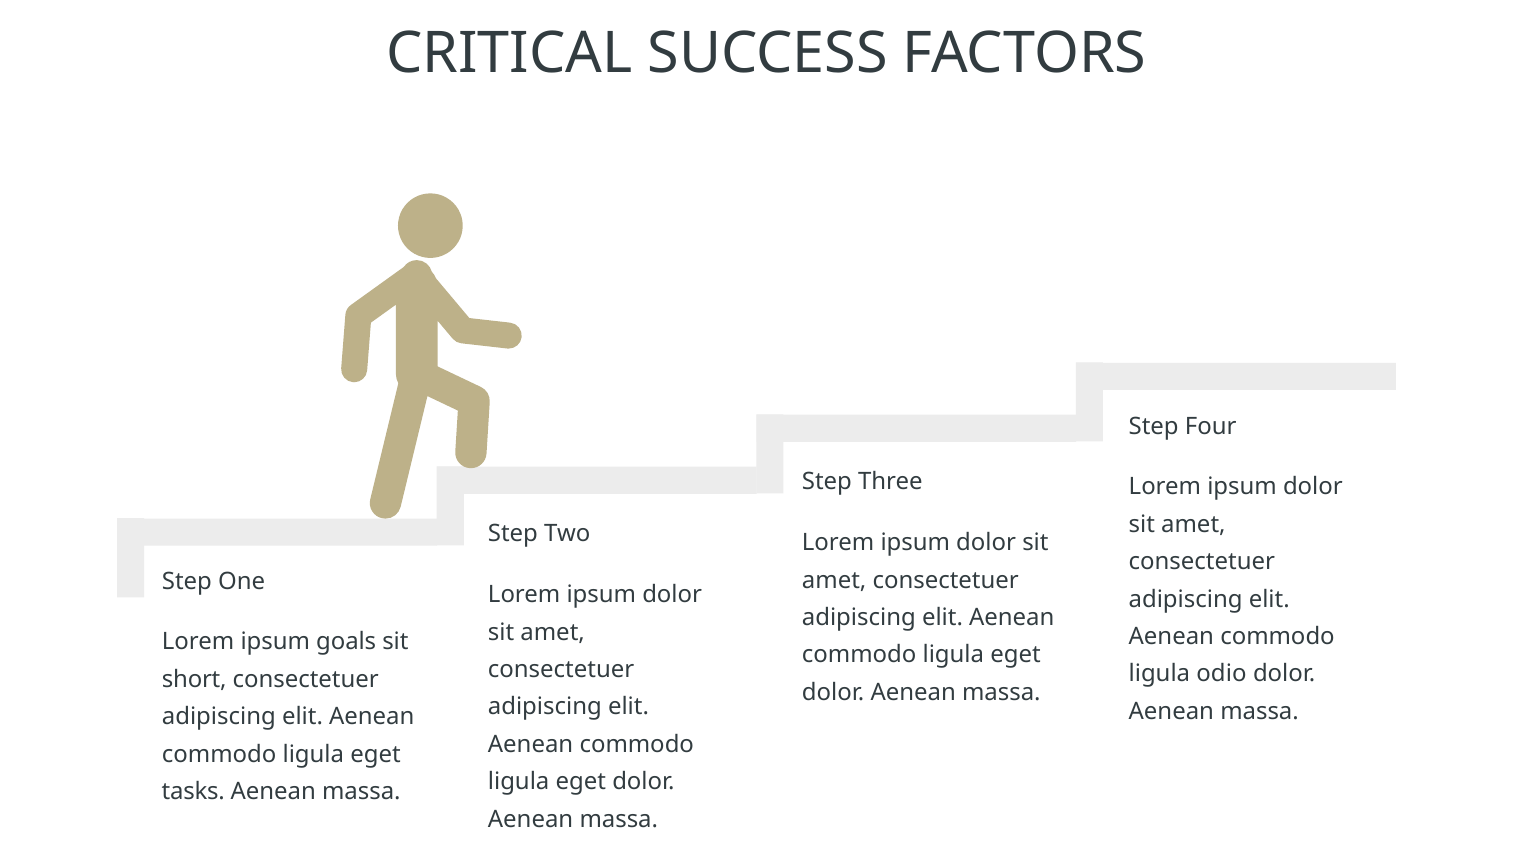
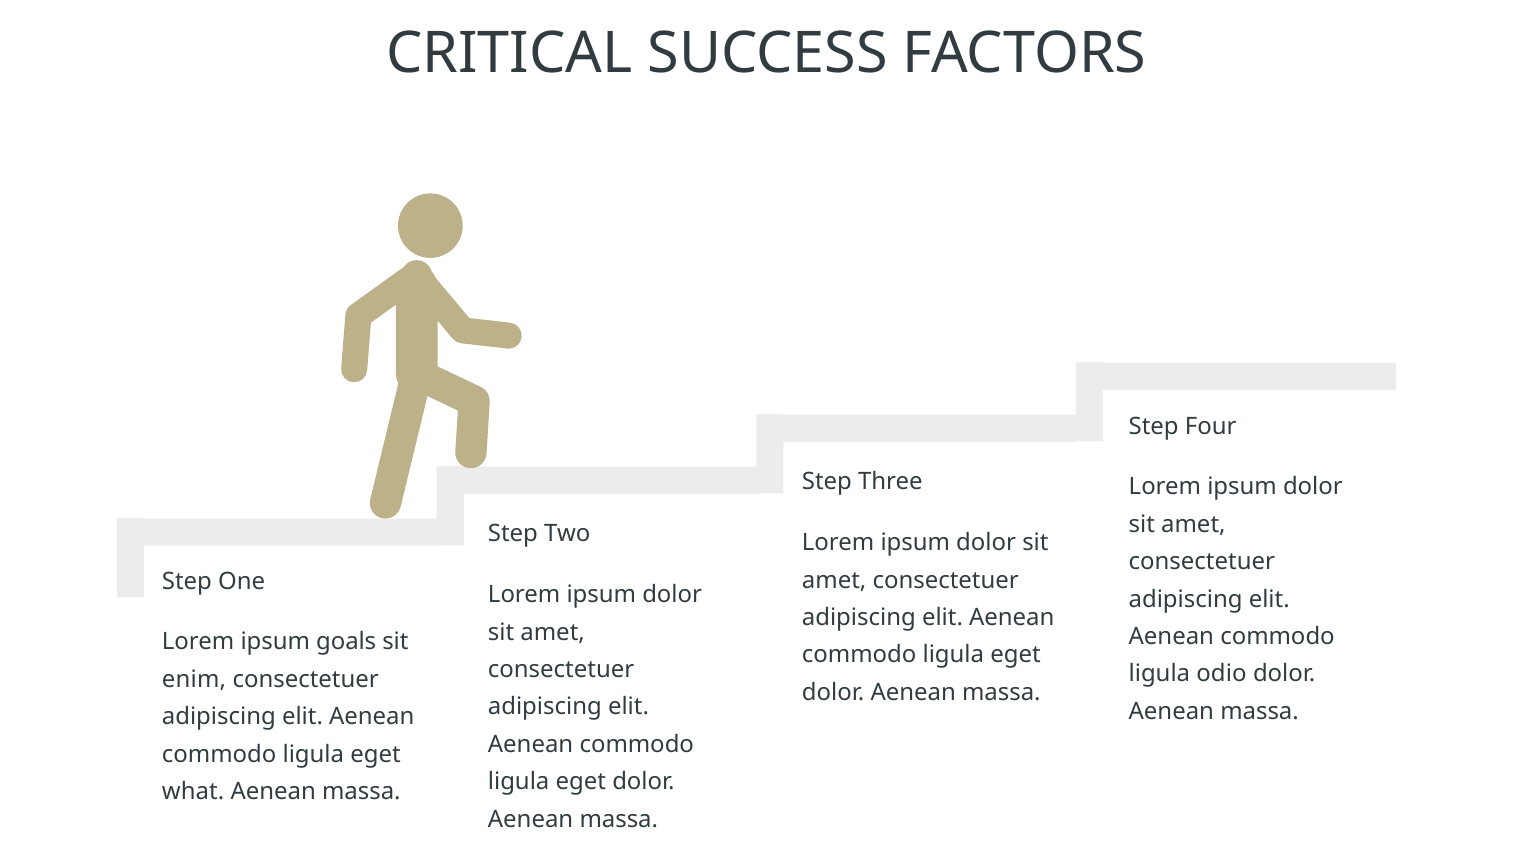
short: short -> enim
tasks: tasks -> what
